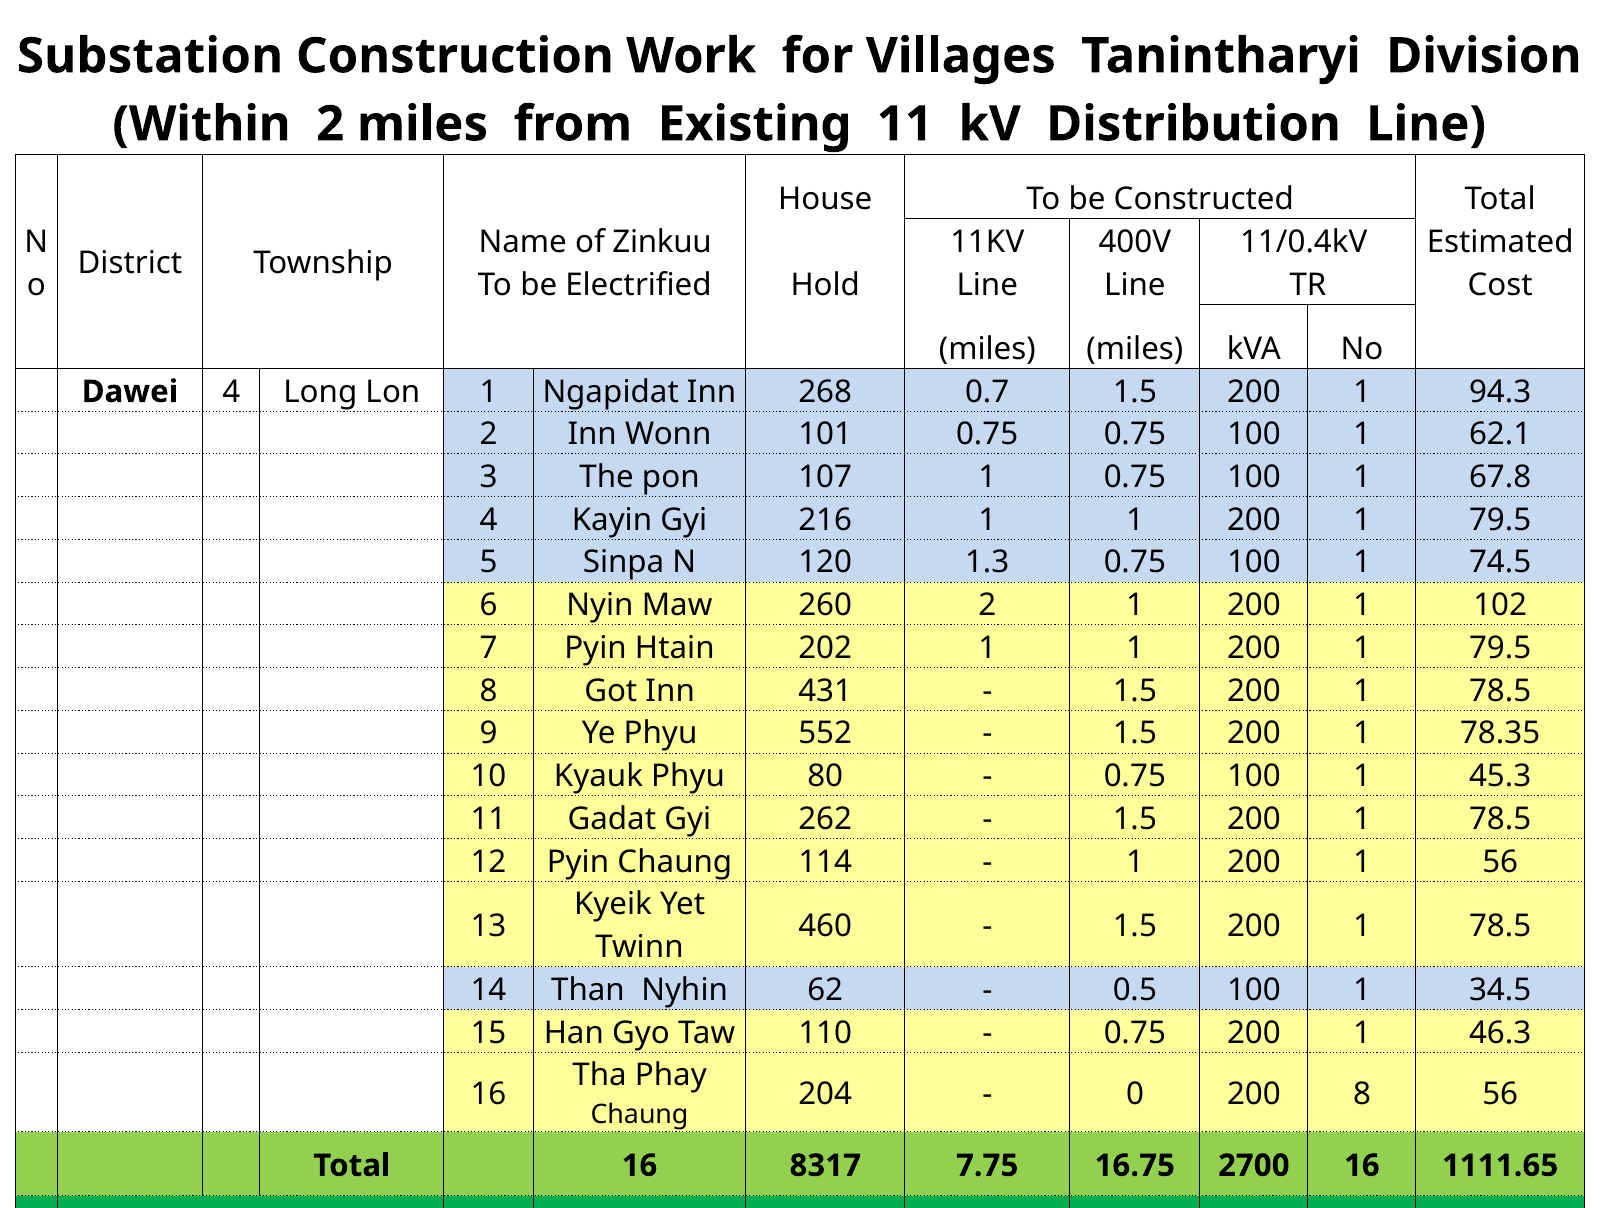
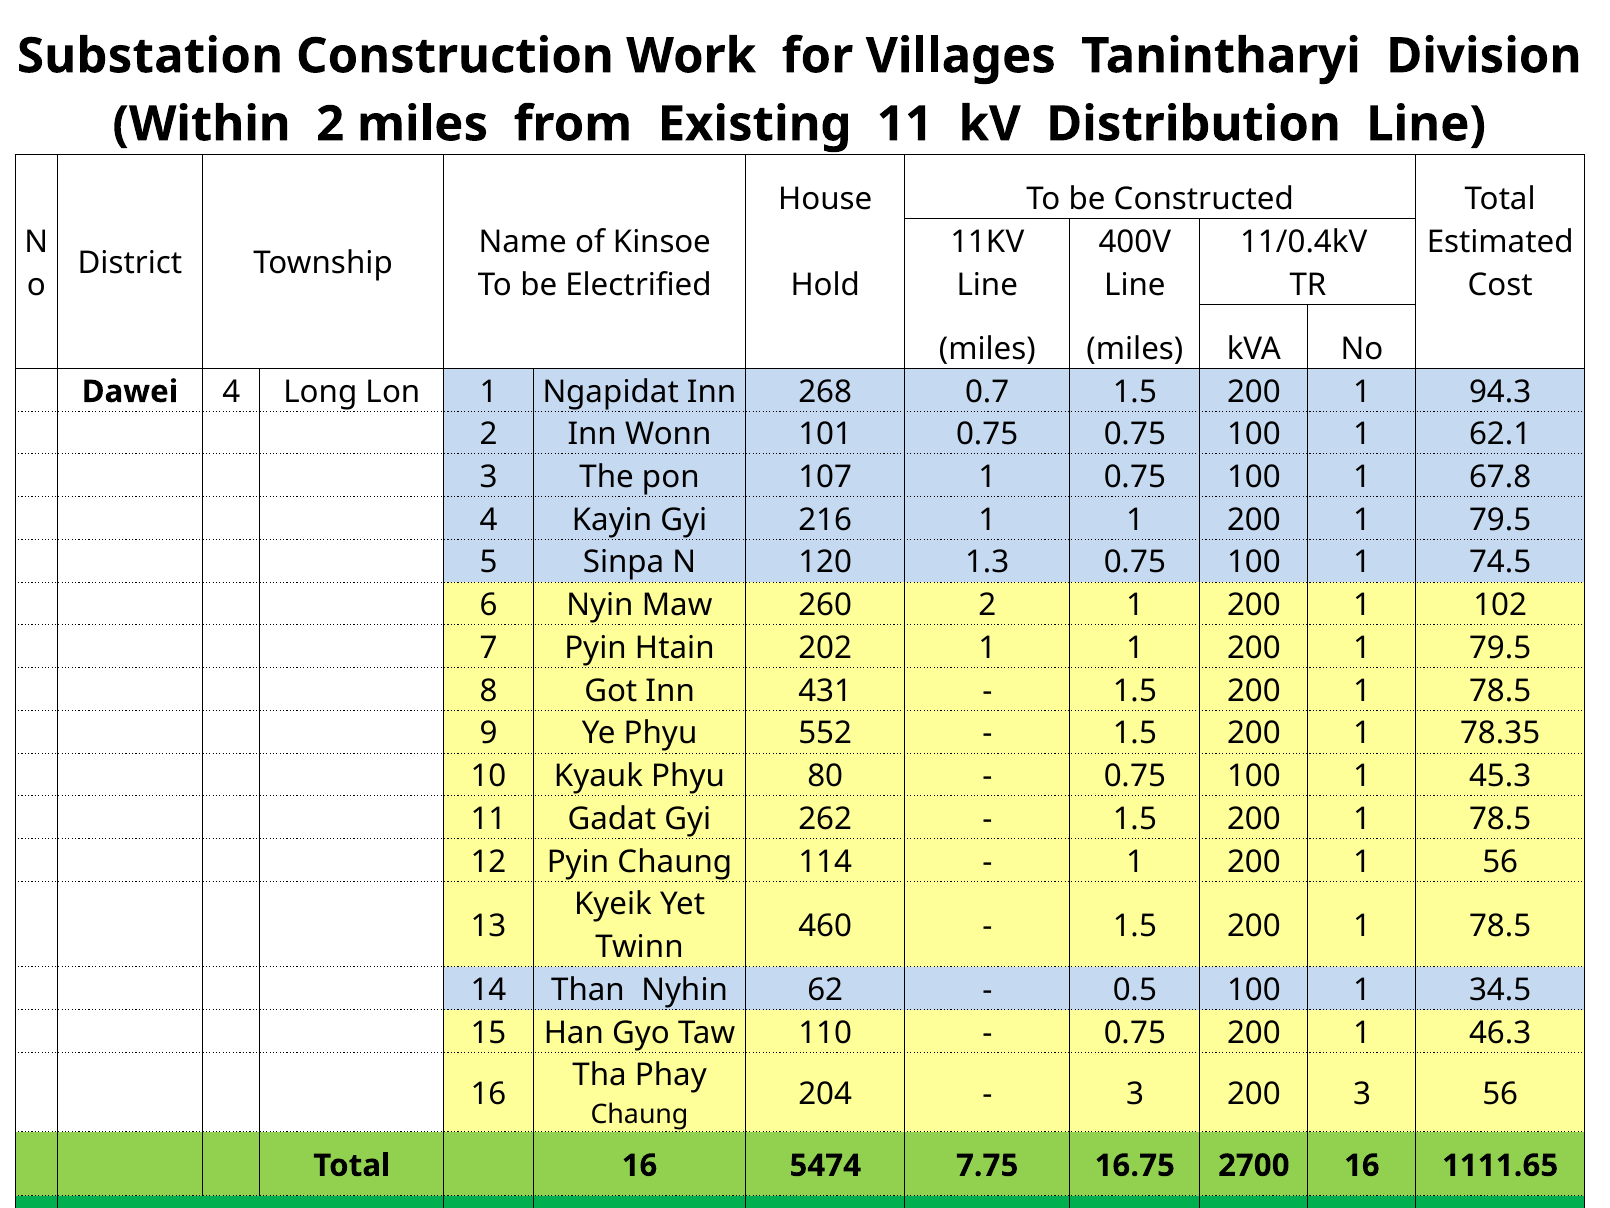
Zinkuu: Zinkuu -> Kinsoe
0 at (1135, 1093): 0 -> 3
200 8: 8 -> 3
8317: 8317 -> 5474
